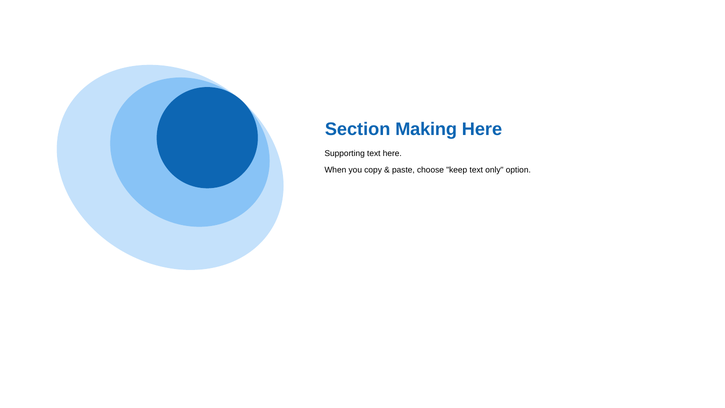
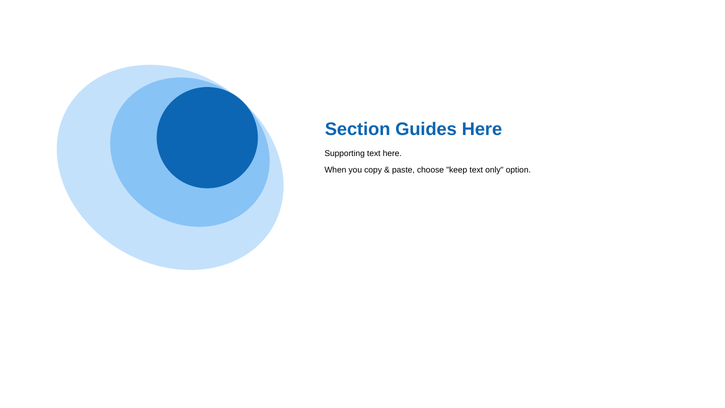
Making: Making -> Guides
